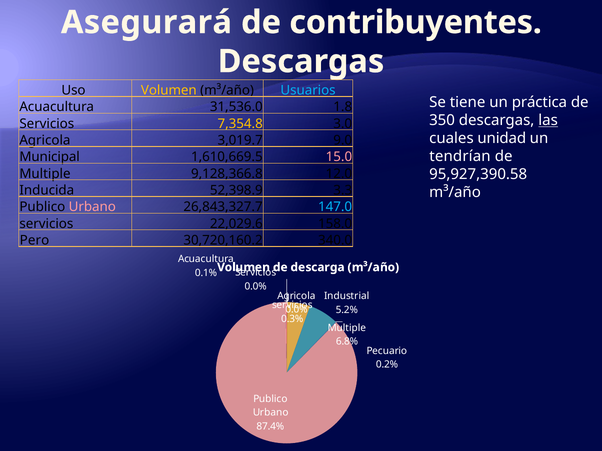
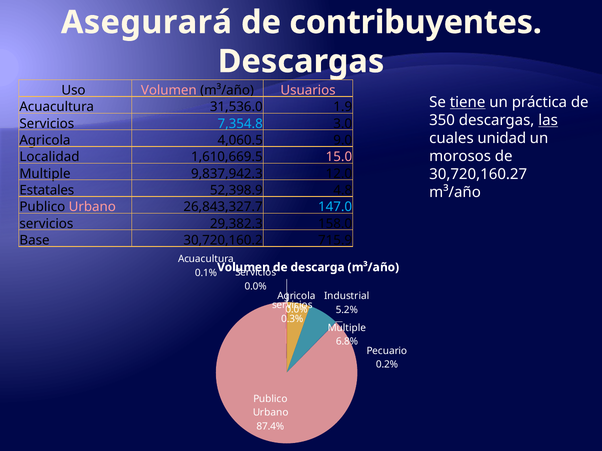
Volumen at (169, 90) colour: yellow -> pink
Usuarios colour: light blue -> pink
tiene underline: none -> present
1.8: 1.8 -> 1.9
7,354.8 colour: yellow -> light blue
3,019.7: 3,019.7 -> 4,060.5
tendrían: tendrían -> morosos
Municipal: Municipal -> Localidad
9,128,366.8: 9,128,366.8 -> 9,837,942.3
95,927,390.58: 95,927,390.58 -> 30,720,160.27
Inducida: Inducida -> Estatales
3.3: 3.3 -> 4.8
22,029.6: 22,029.6 -> 29,382.3
Pero: Pero -> Base
340.0: 340.0 -> 715.9
